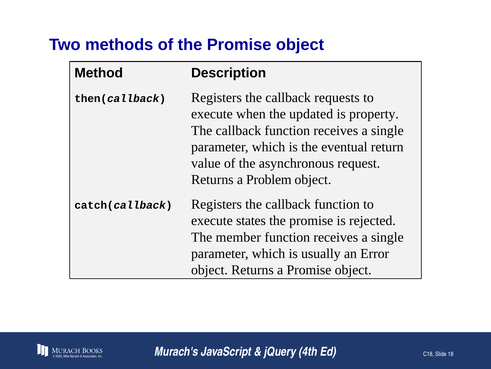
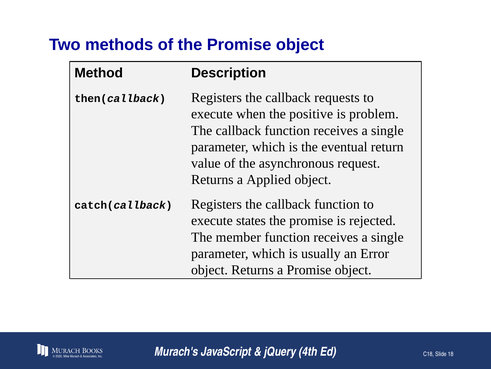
updated: updated -> positive
property: property -> problem
Problem: Problem -> Applied
